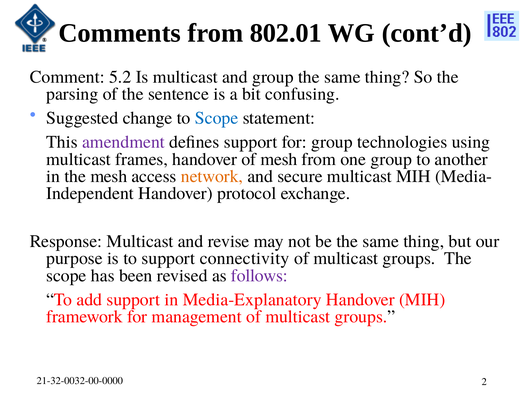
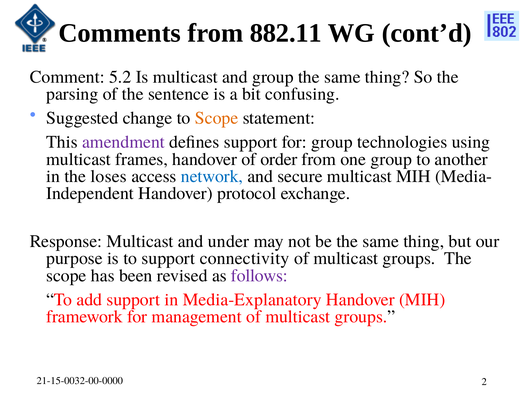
802.01: 802.01 -> 882.11
Scope at (217, 118) colour: blue -> orange
of mesh: mesh -> order
the mesh: mesh -> loses
network colour: orange -> blue
revise: revise -> under
21-32-0032-00-0000: 21-32-0032-00-0000 -> 21-15-0032-00-0000
